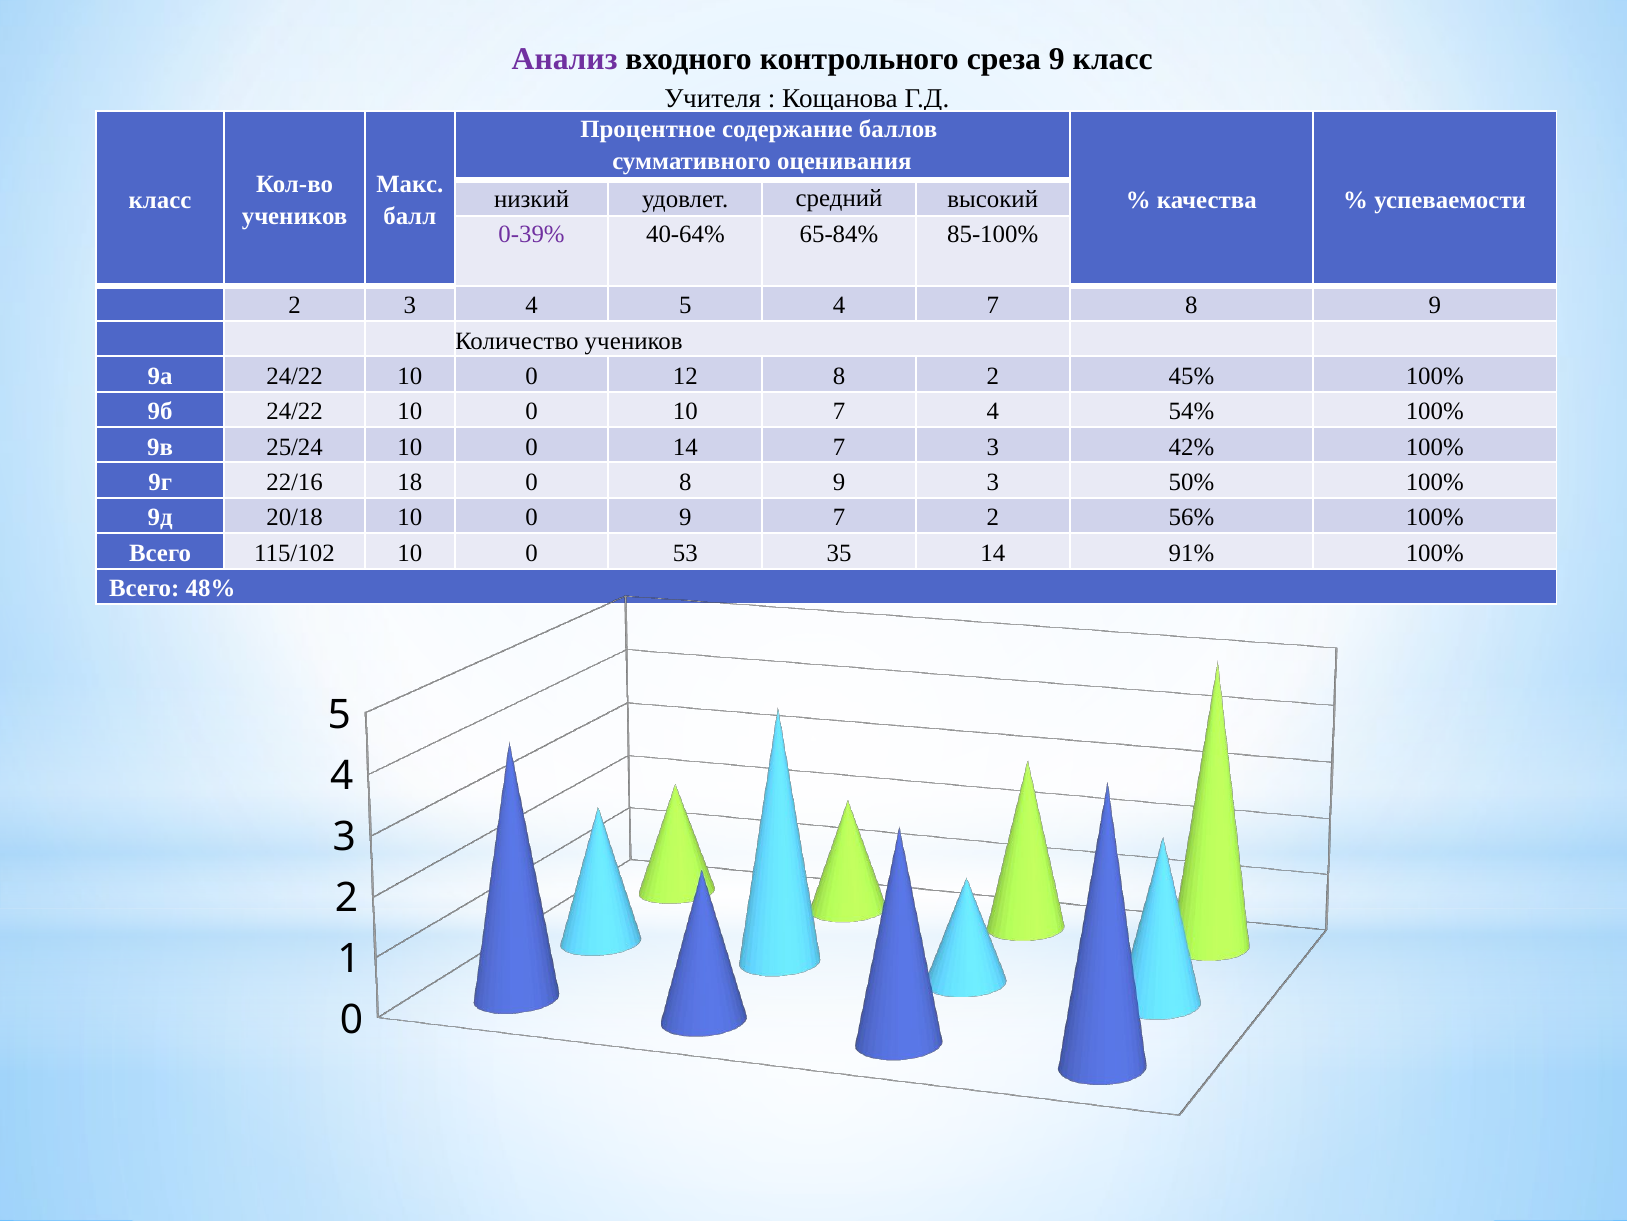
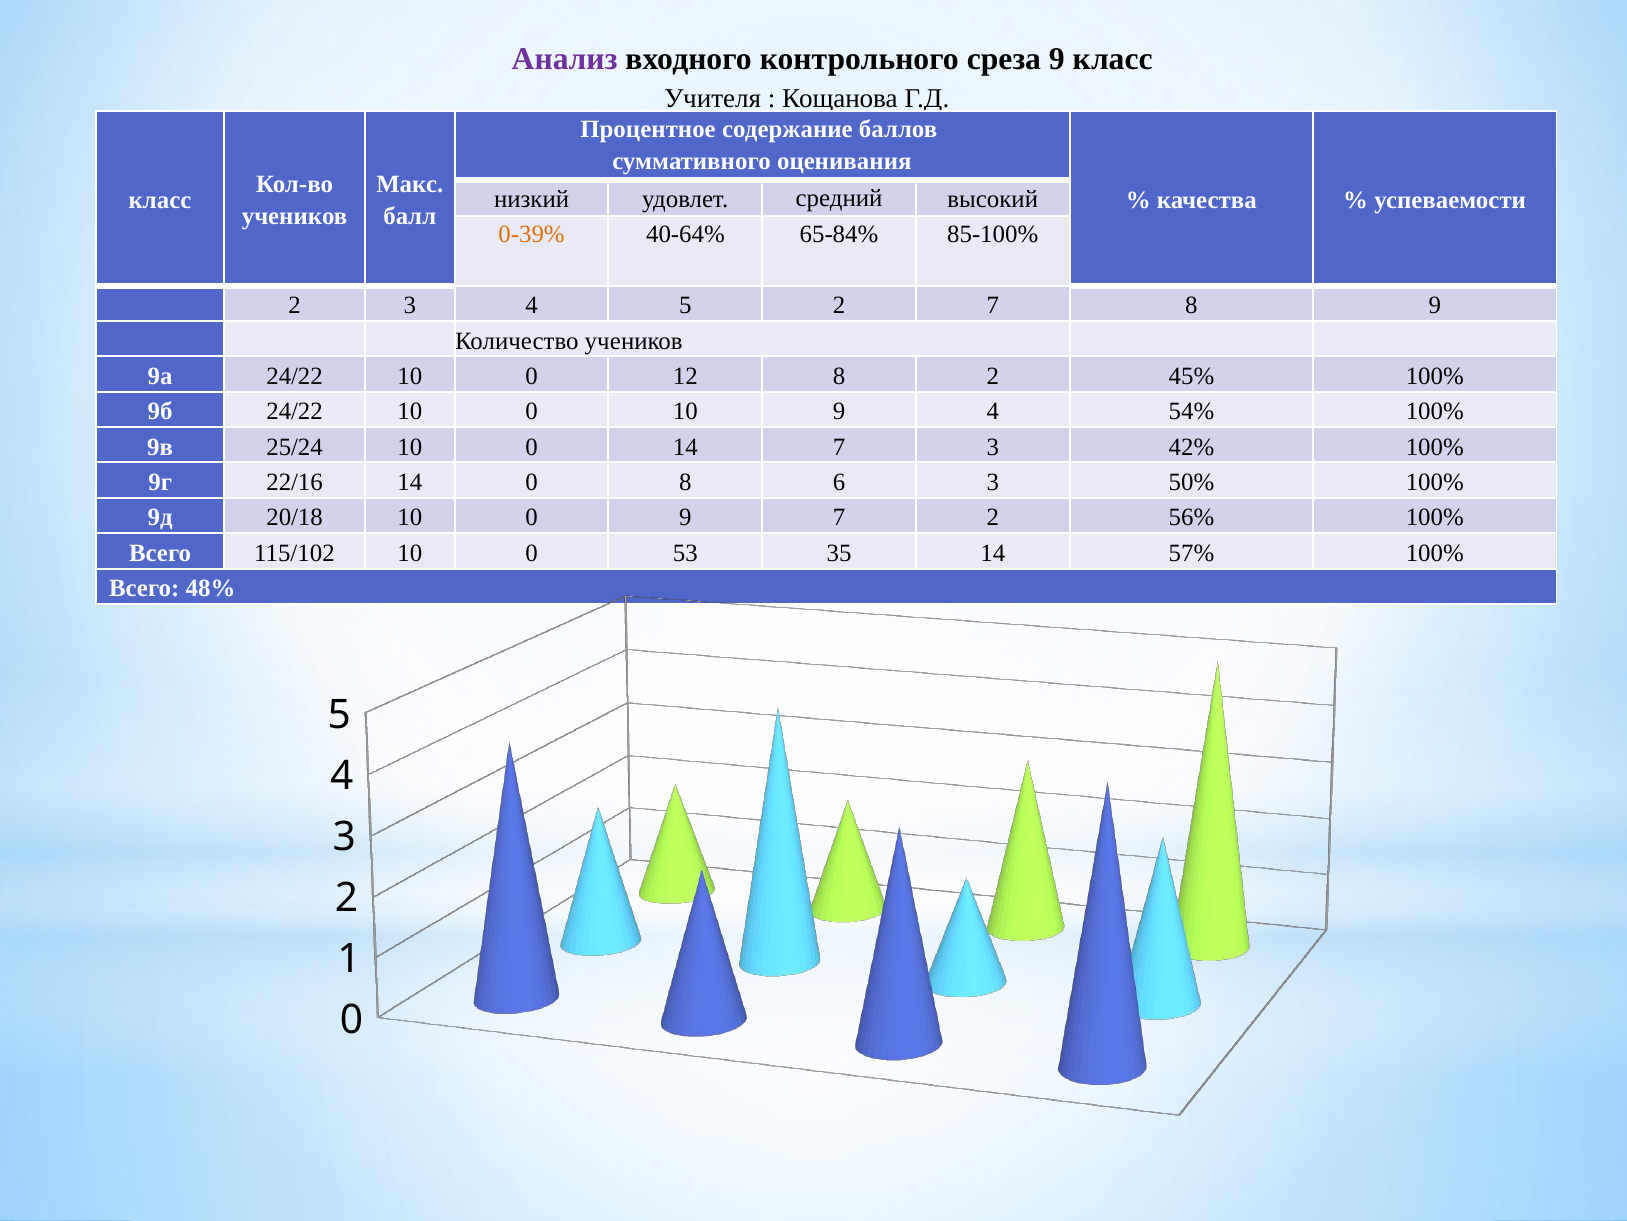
0-39% colour: purple -> orange
5 4: 4 -> 2
10 7: 7 -> 9
22/16 18: 18 -> 14
0 8 9: 9 -> 6
91%: 91% -> 57%
